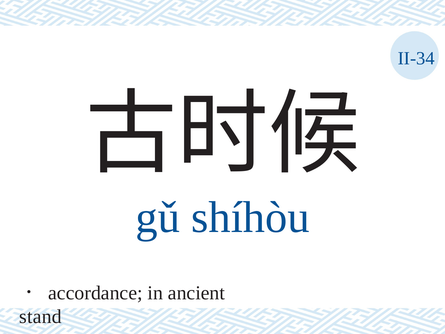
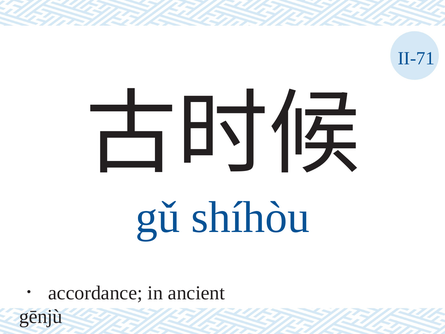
II-34: II-34 -> II-71
stand: stand -> gēnjù
